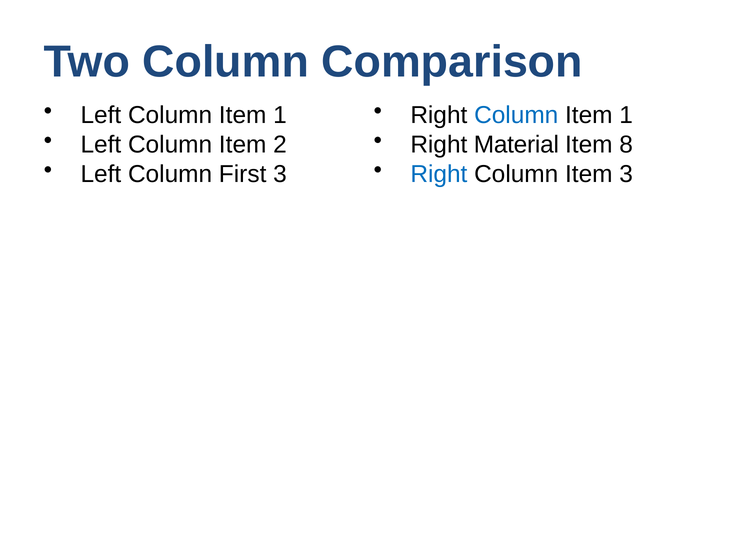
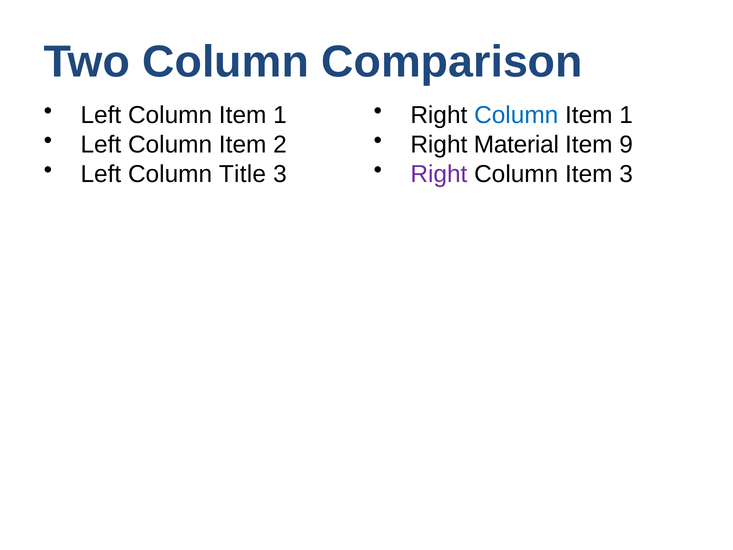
8: 8 -> 9
First: First -> Title
Right at (439, 174) colour: blue -> purple
